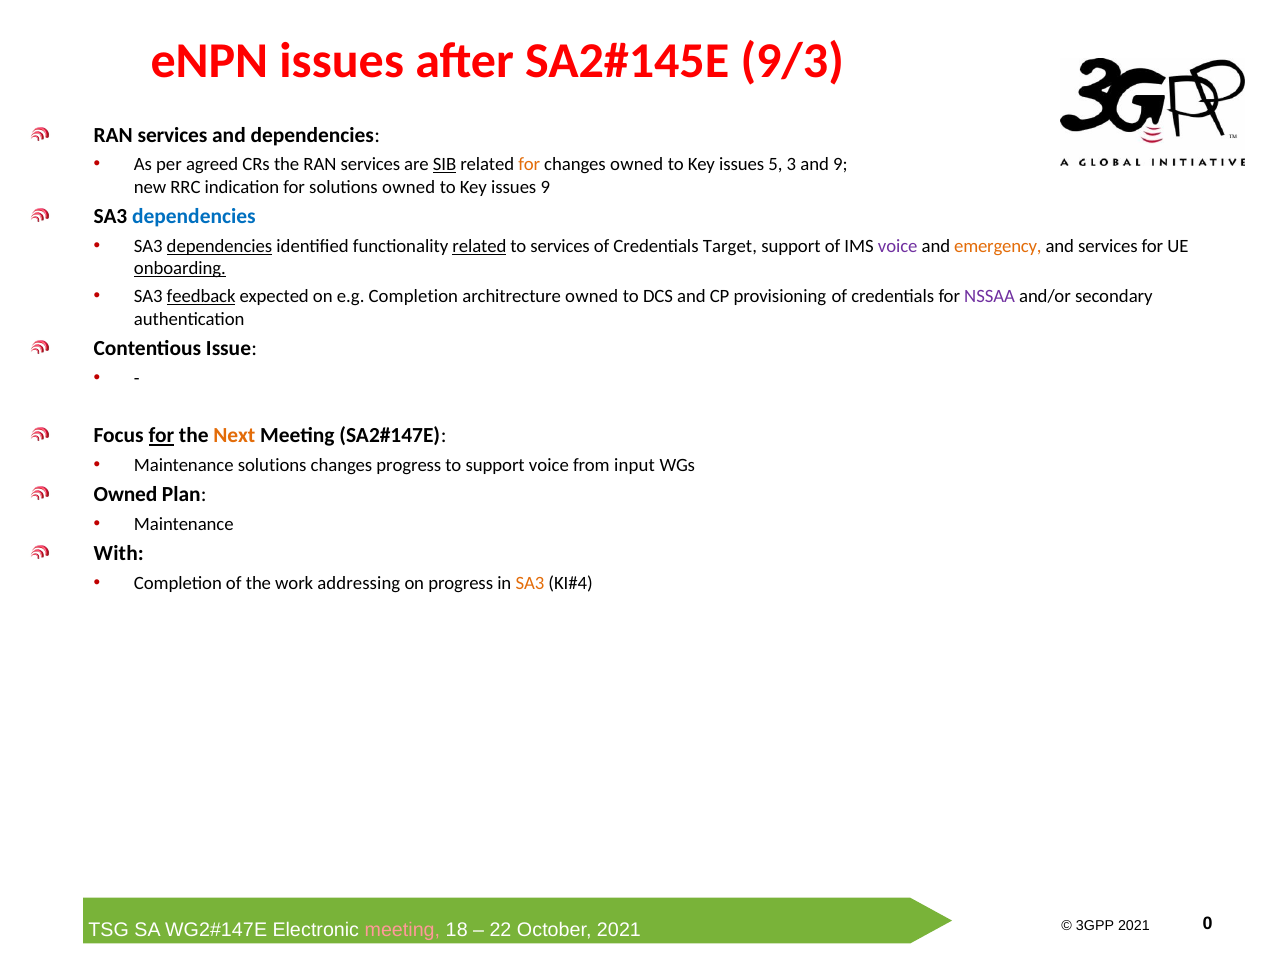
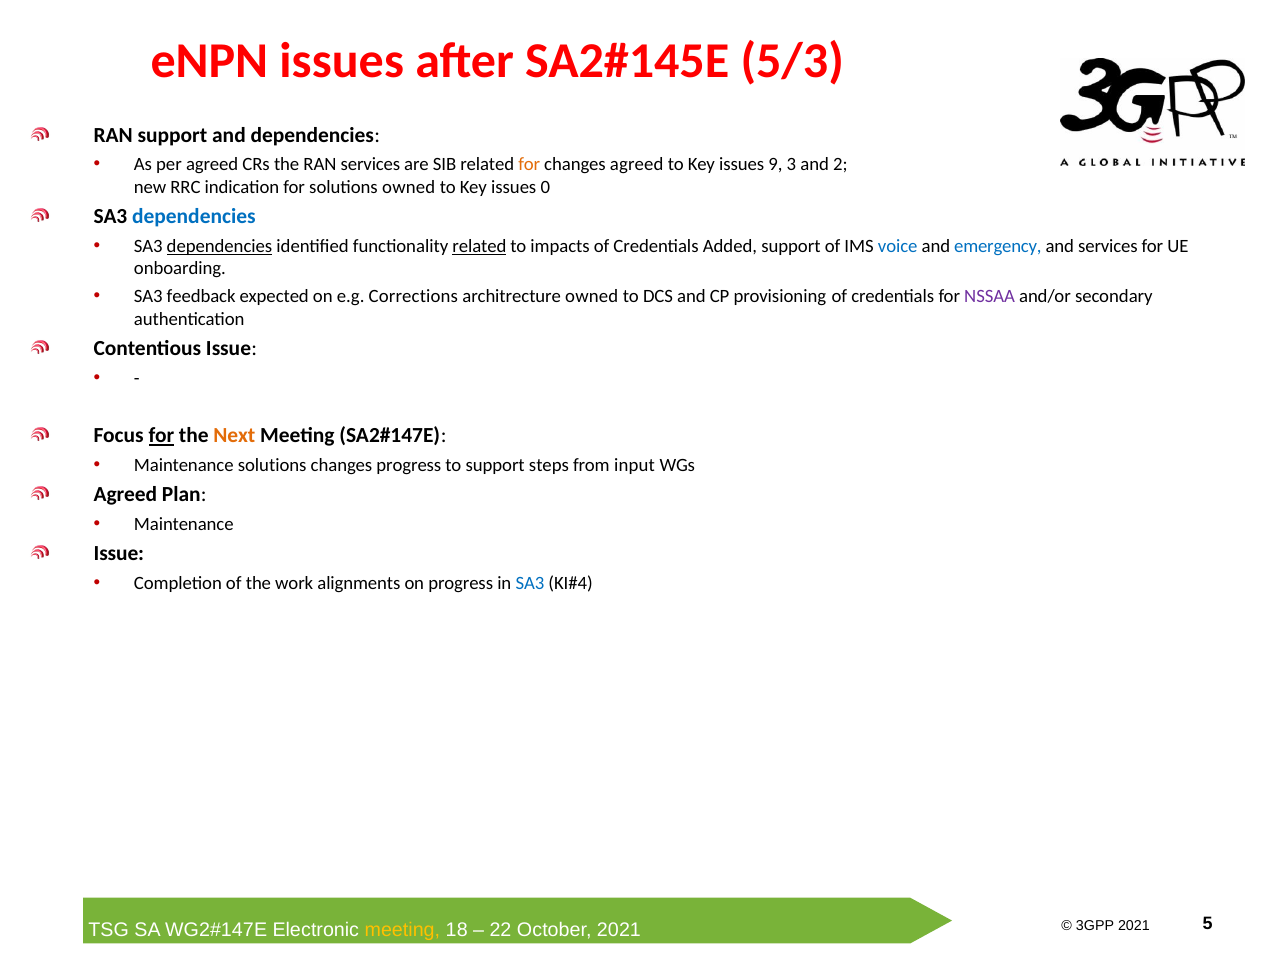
9/3: 9/3 -> 5/3
services at (173, 135): services -> support
SIB underline: present -> none
changes owned: owned -> agreed
5: 5 -> 9
and 9: 9 -> 2
issues 9: 9 -> 0
to services: services -> impacts
Target: Target -> Added
voice at (898, 246) colour: purple -> blue
emergency colour: orange -> blue
onboarding underline: present -> none
feedback underline: present -> none
e.g Completion: Completion -> Corrections
support voice: voice -> steps
Owned at (125, 495): Owned -> Agreed
With at (119, 554): With -> Issue
addressing: addressing -> alignments
SA3 at (530, 583) colour: orange -> blue
meeting at (402, 930) colour: pink -> yellow
0: 0 -> 5
